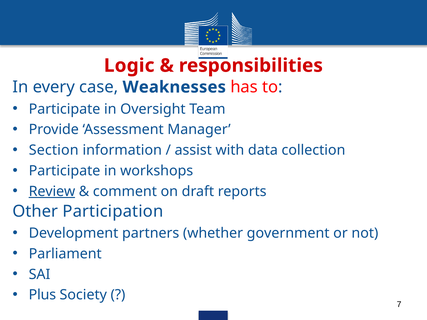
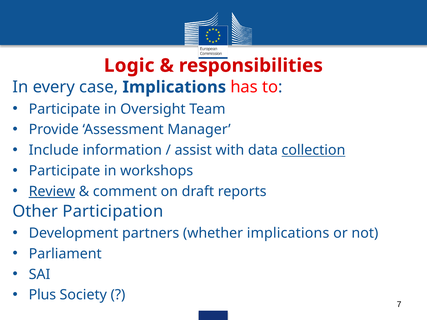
case Weaknesses: Weaknesses -> Implications
Section: Section -> Include
collection underline: none -> present
whether government: government -> implications
